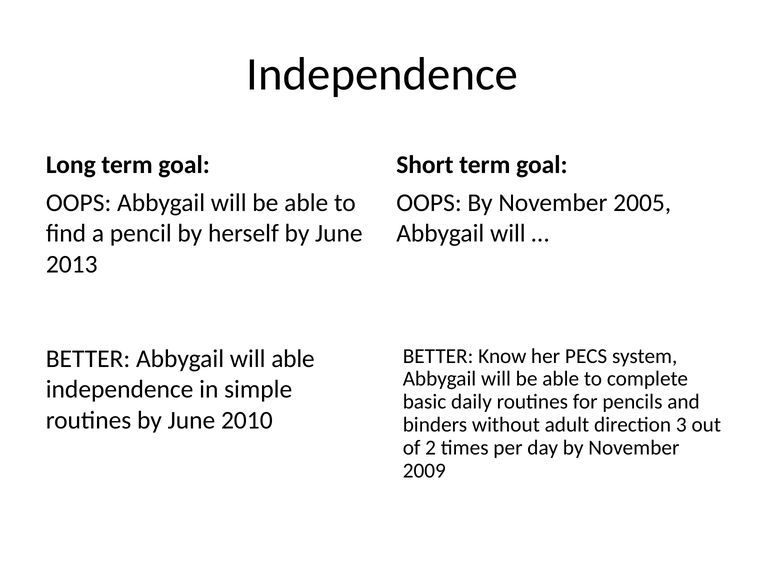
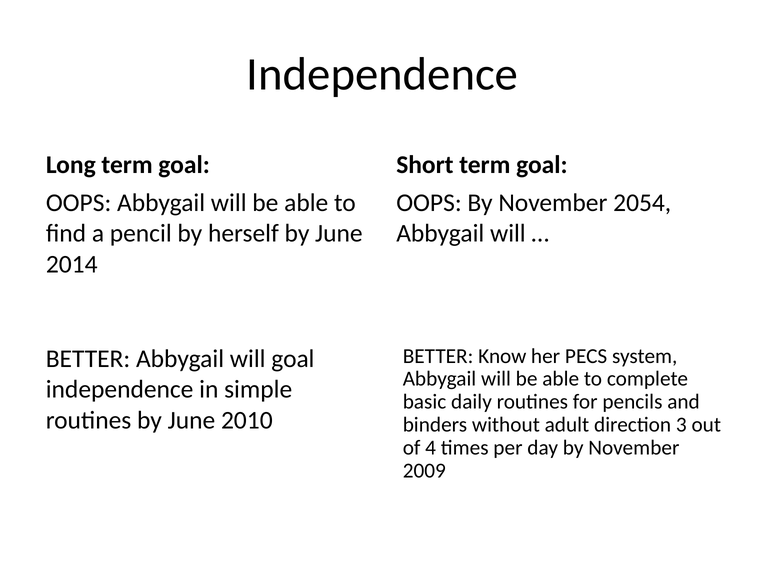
2005: 2005 -> 2054
2013: 2013 -> 2014
will able: able -> goal
2: 2 -> 4
